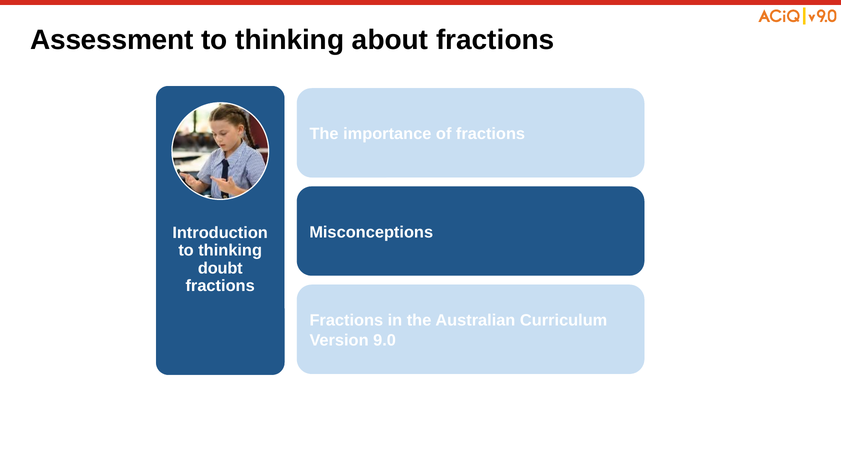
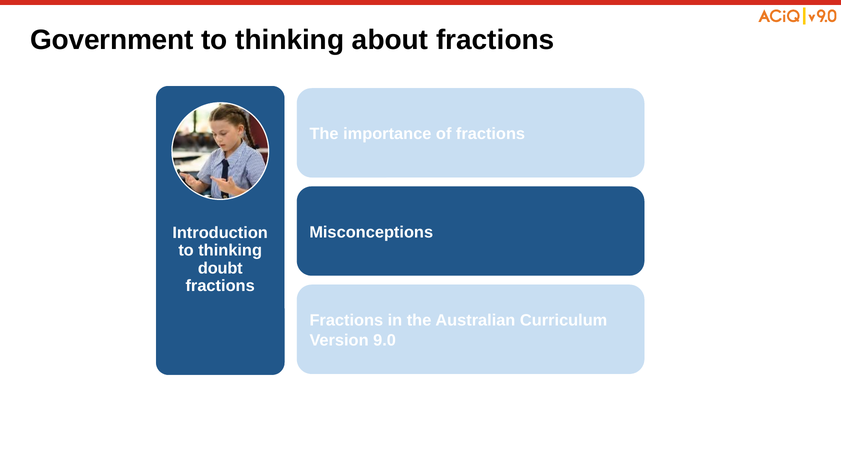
Assessment: Assessment -> Government
